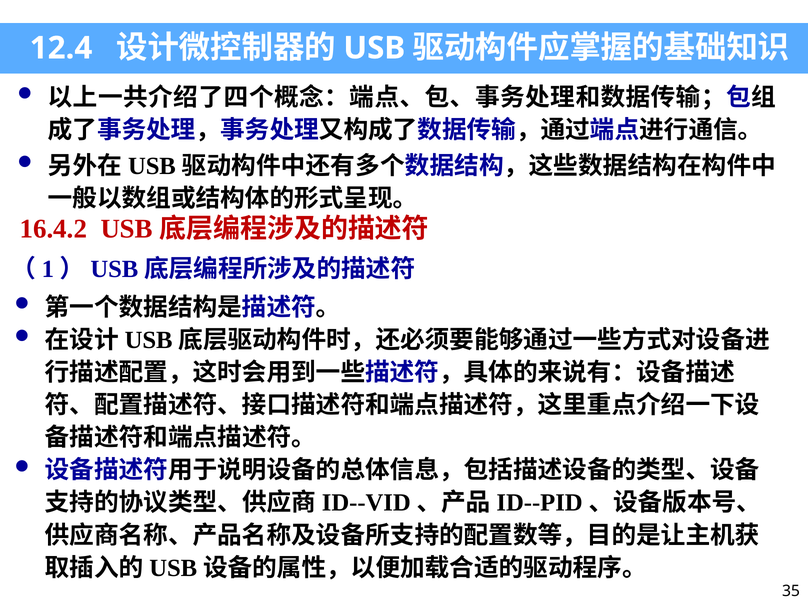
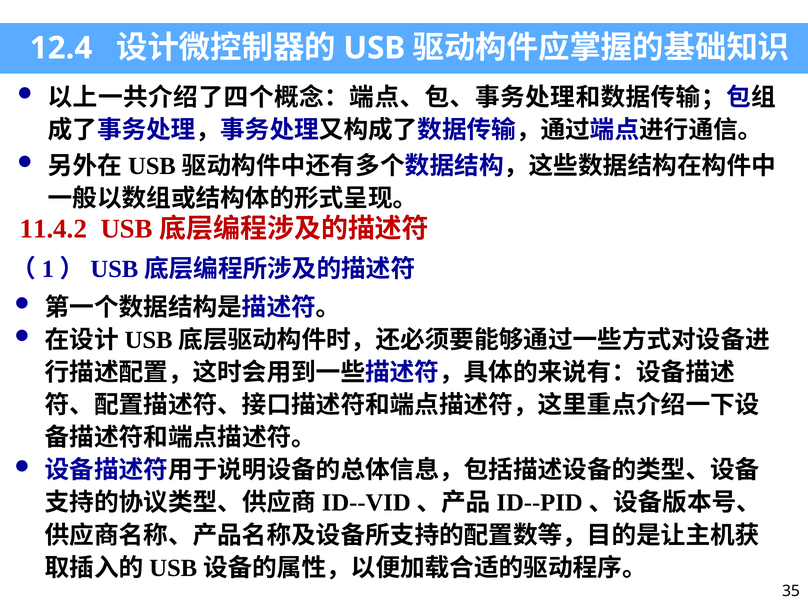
16.4.2: 16.4.2 -> 11.4.2
